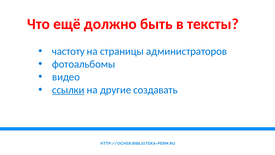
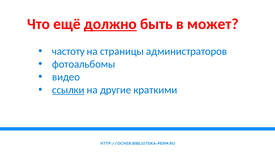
должно underline: none -> present
тексты: тексты -> может
создавать: создавать -> краткими
